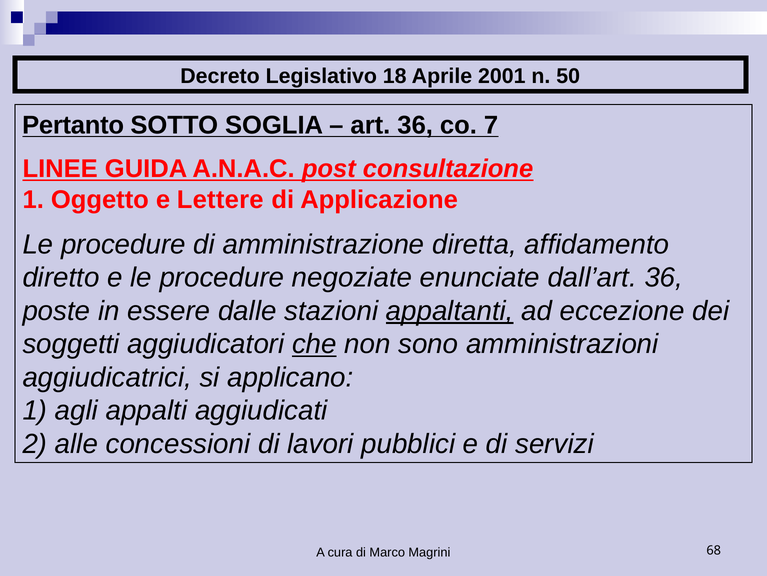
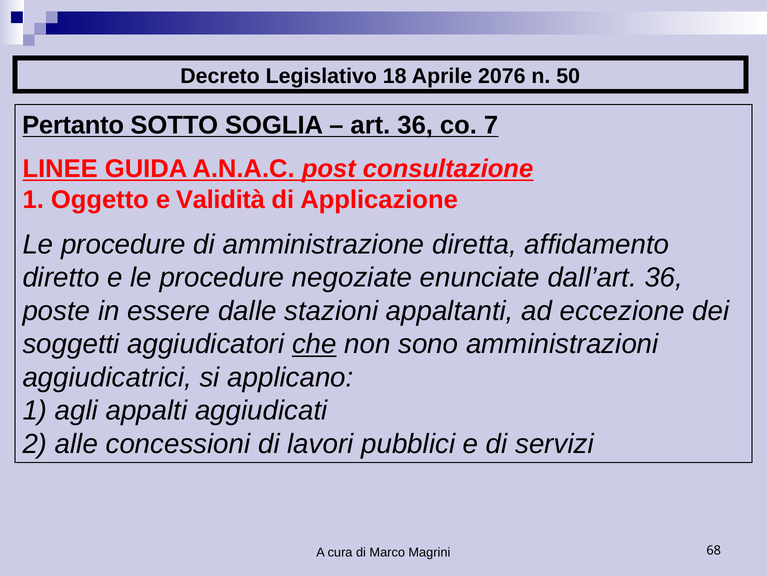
2001: 2001 -> 2076
Lettere: Lettere -> Validità
appaltanti underline: present -> none
